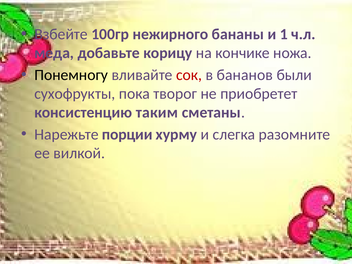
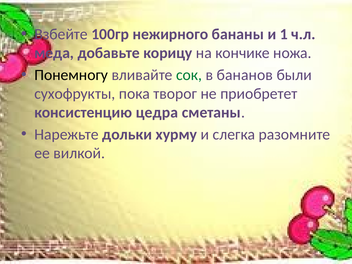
сок colour: red -> green
таким: таким -> цедра
порции: порции -> дольки
